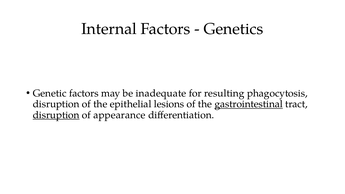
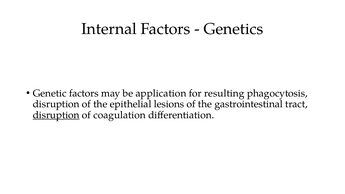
inadequate: inadequate -> application
gastrointestinal underline: present -> none
appearance: appearance -> coagulation
